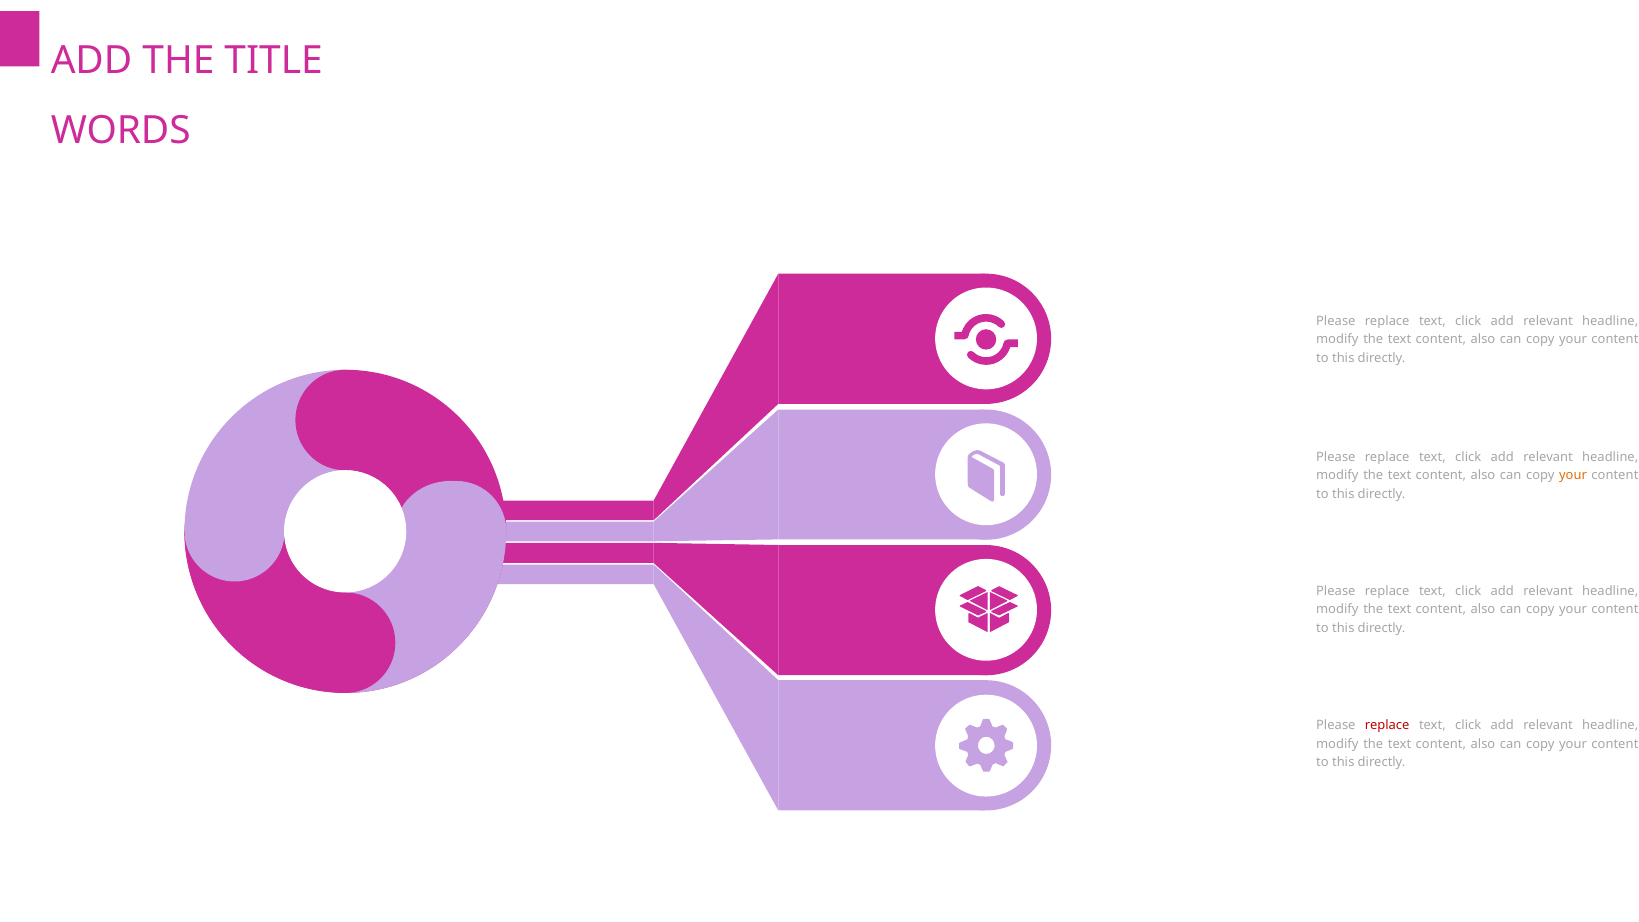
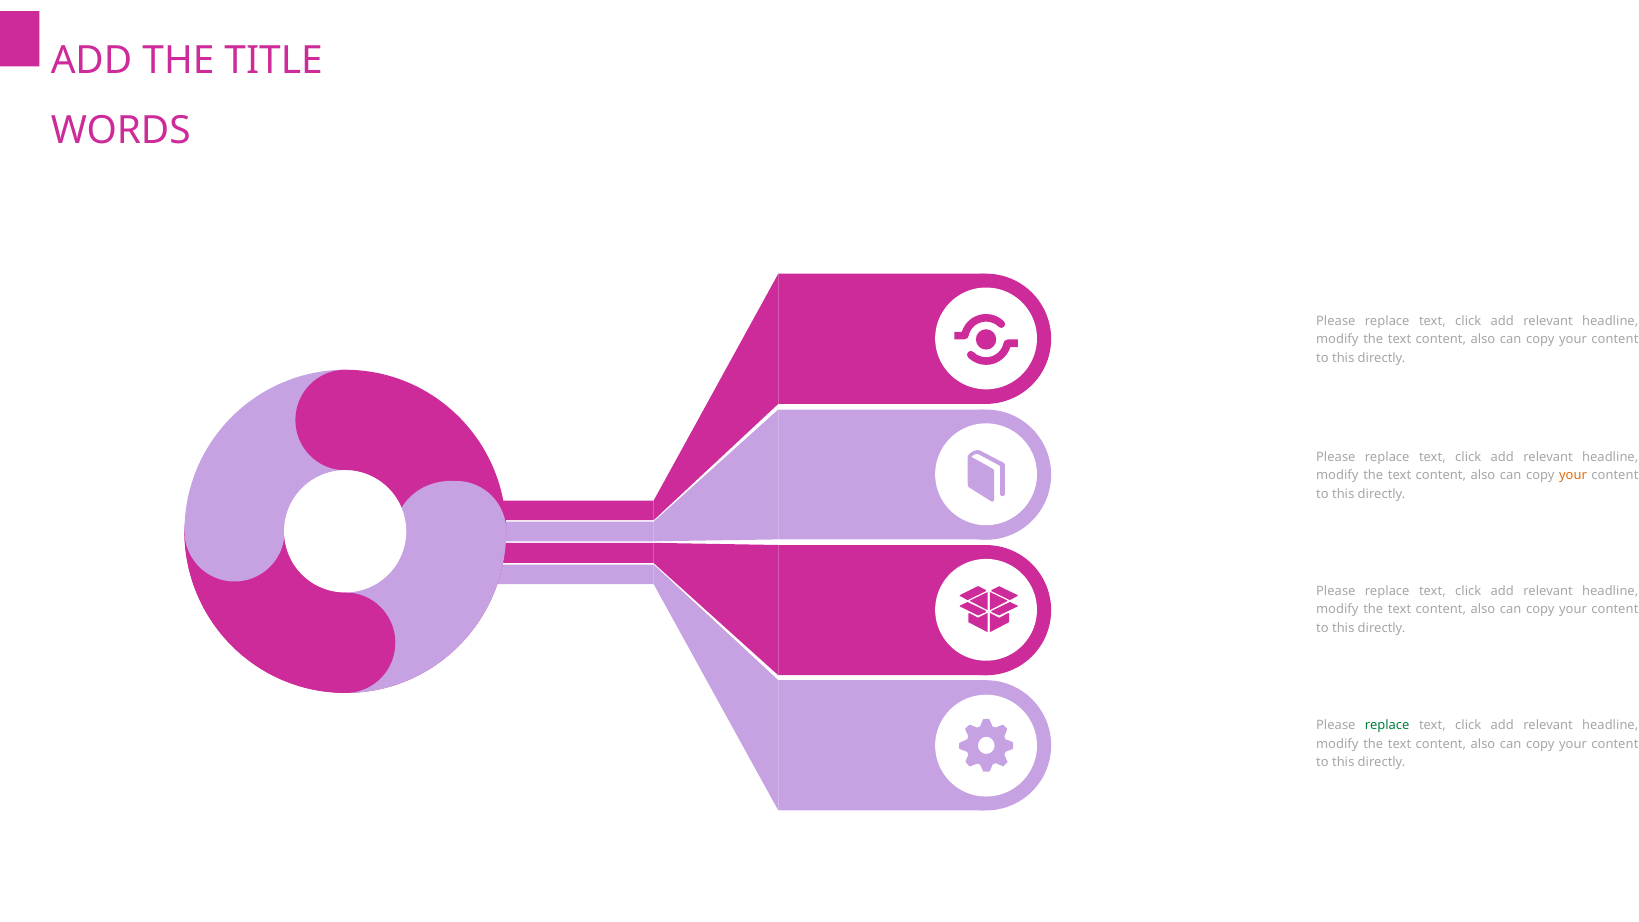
replace at (1387, 725) colour: red -> green
